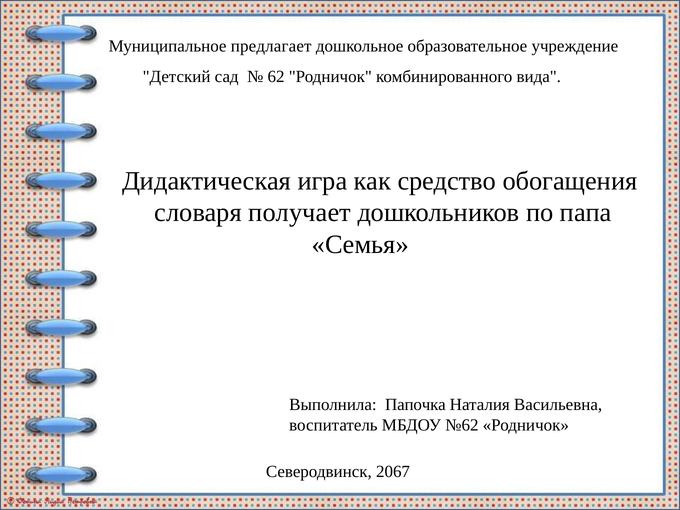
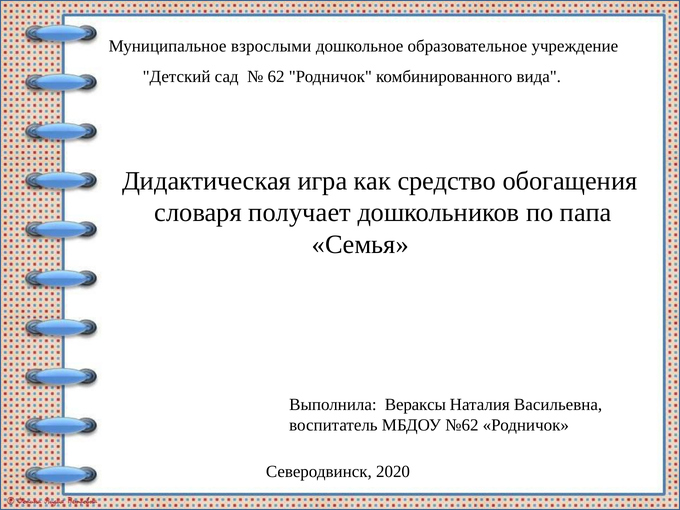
предлагает: предлагает -> взрослыми
Папочка: Папочка -> Вераксы
2067: 2067 -> 2020
